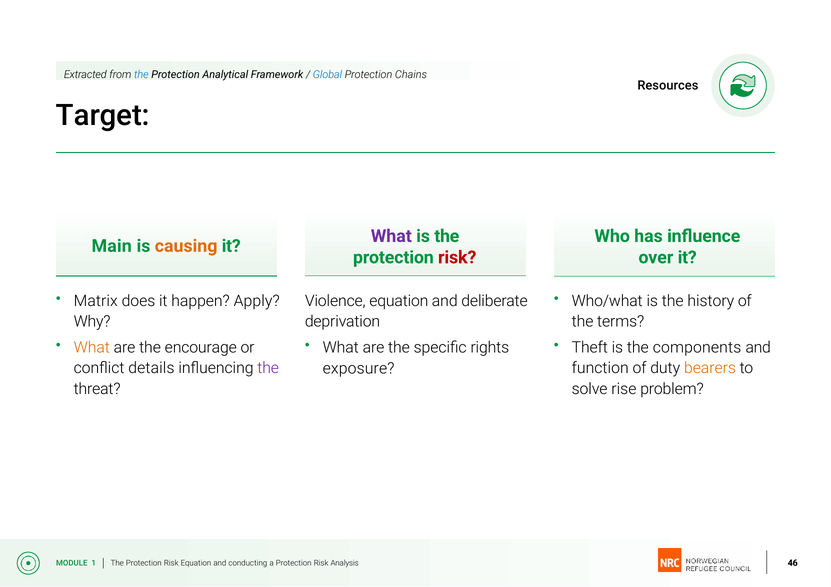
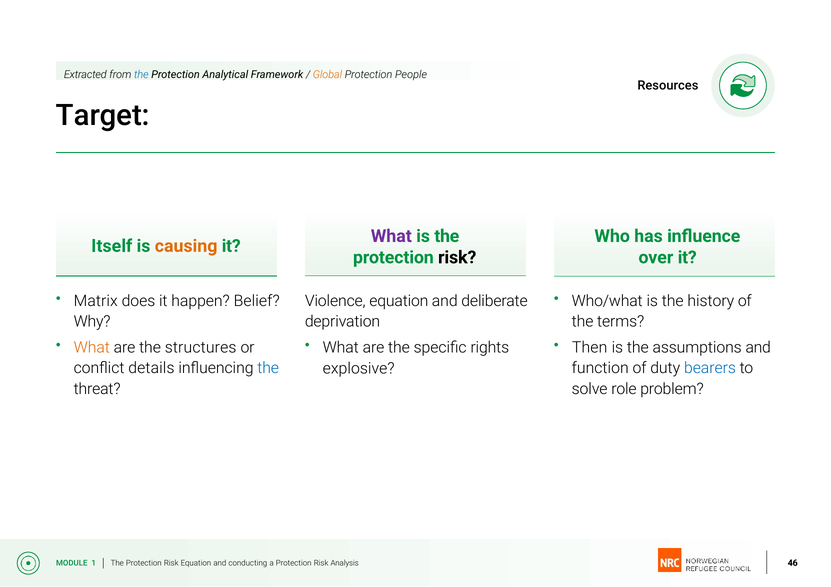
Global colour: blue -> orange
Chains: Chains -> People
Main: Main -> Itself
risk at (457, 258) colour: red -> black
Apply: Apply -> Belief
encourage: encourage -> structures
Theft: Theft -> Then
components: components -> assumptions
the at (268, 369) colour: purple -> blue
bearers colour: orange -> blue
exposure: exposure -> explosive
rise: rise -> role
